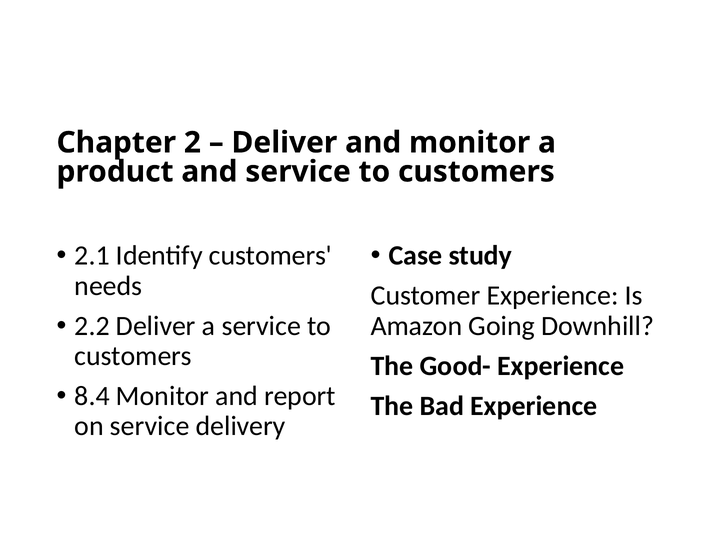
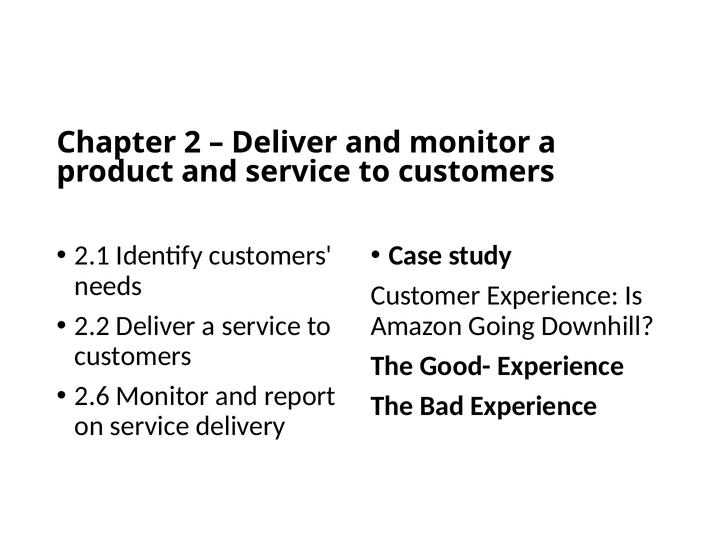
8.4: 8.4 -> 2.6
